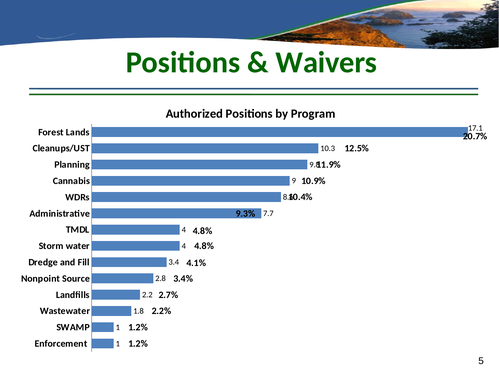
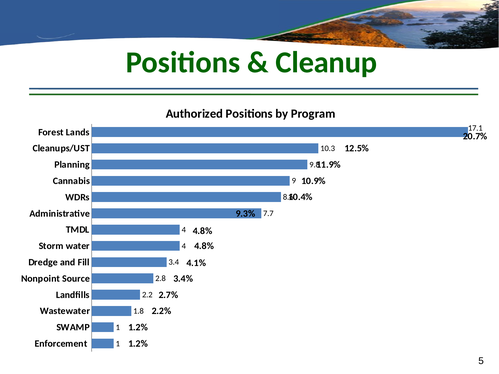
Waivers: Waivers -> Cleanup
